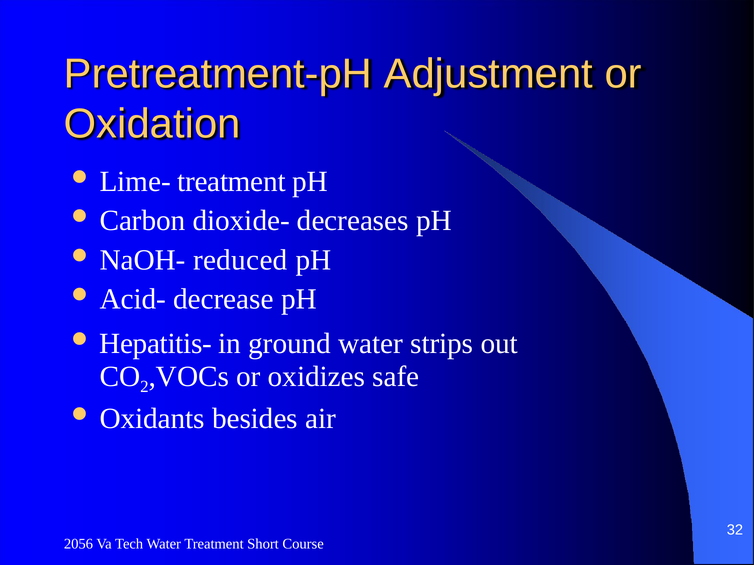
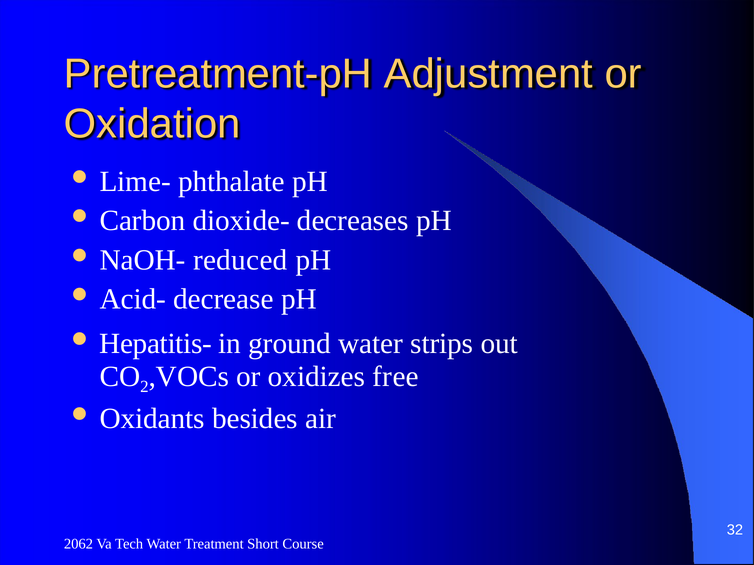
Lime- treatment: treatment -> phthalate
safe: safe -> free
2056: 2056 -> 2062
